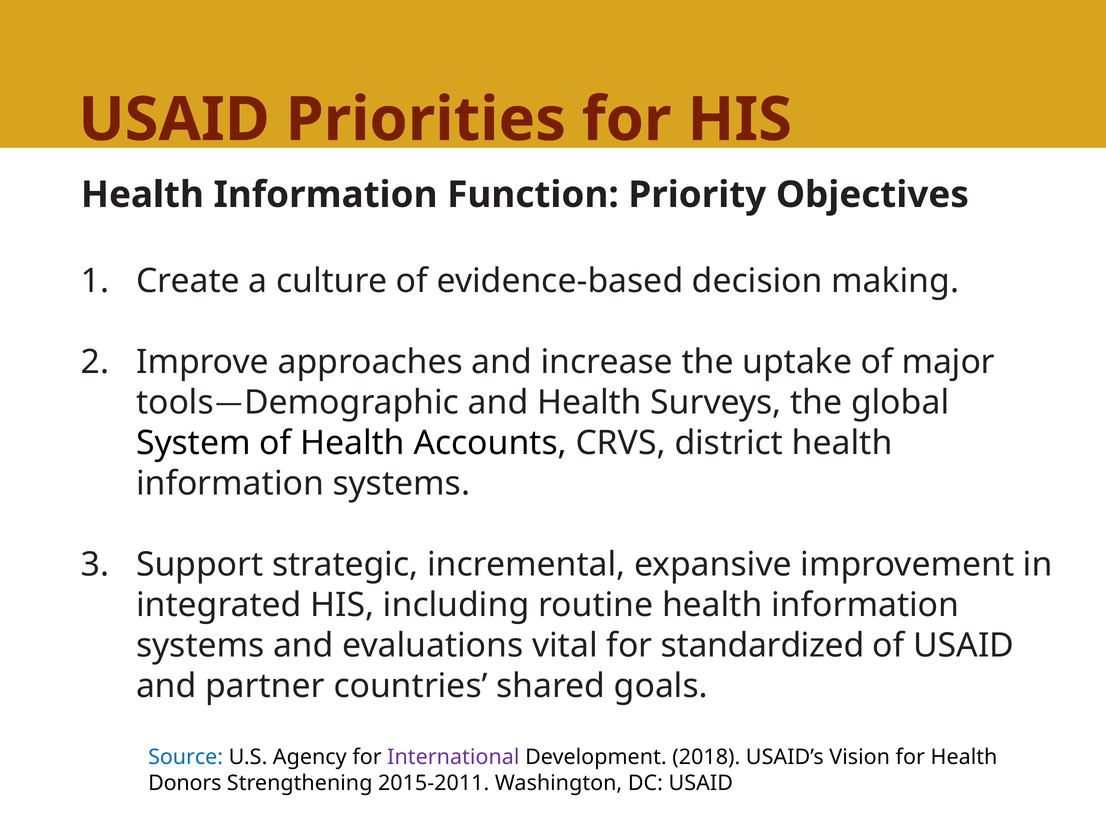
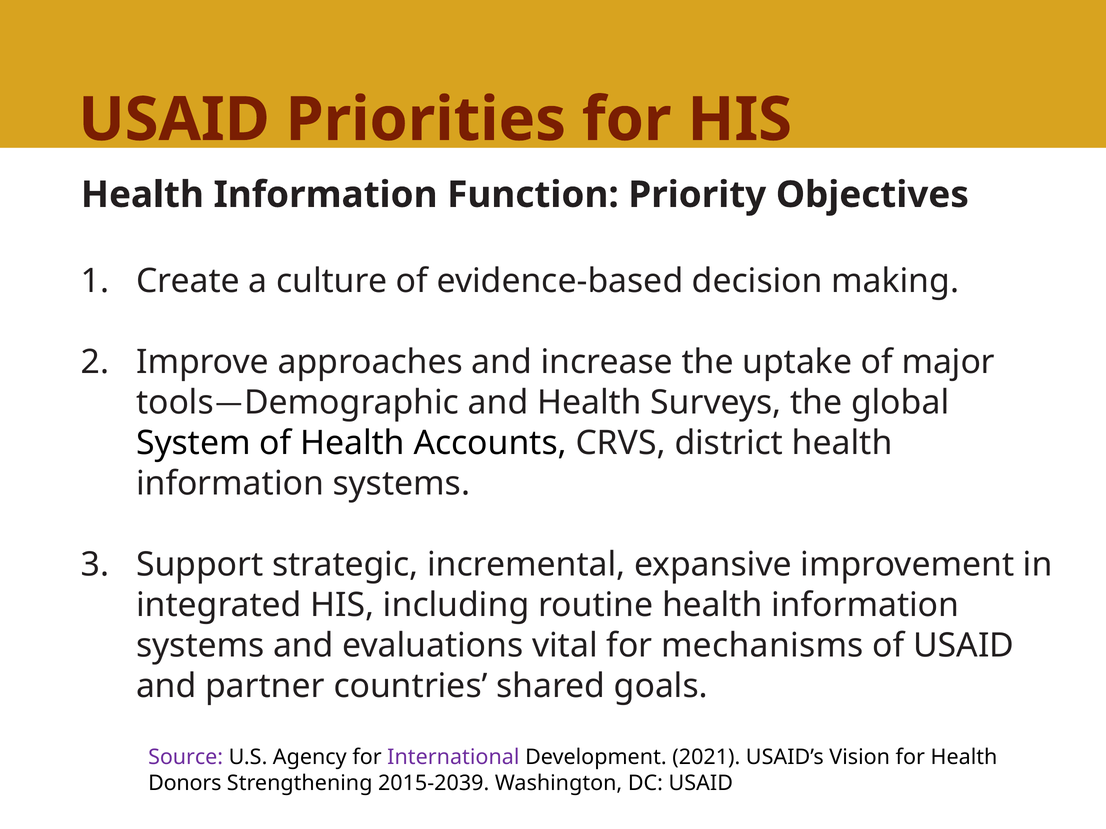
standardized: standardized -> mechanisms
Source colour: blue -> purple
2018: 2018 -> 2021
2015-2011: 2015-2011 -> 2015-2039
